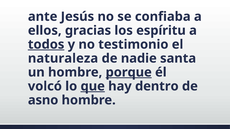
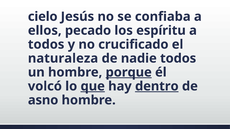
ante: ante -> cielo
gracias: gracias -> pecado
todos at (46, 45) underline: present -> none
testimonio: testimonio -> crucificado
nadie santa: santa -> todos
dentro underline: none -> present
